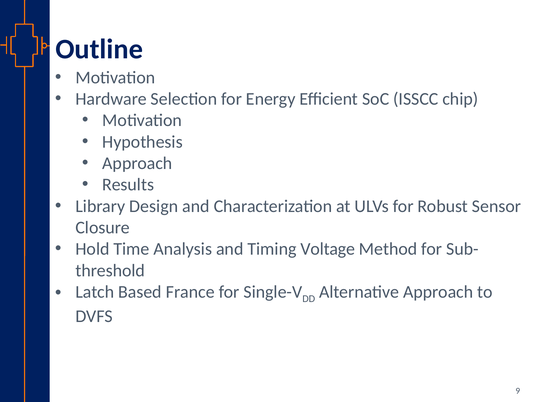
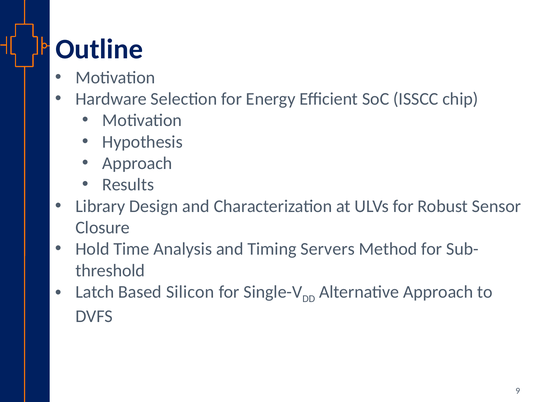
Voltage: Voltage -> Servers
France: France -> Silicon
